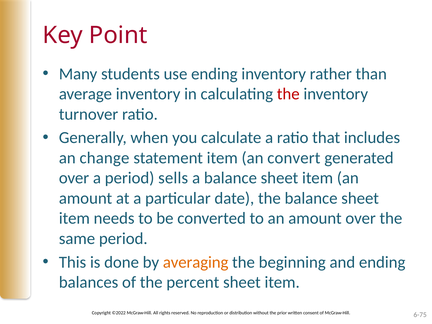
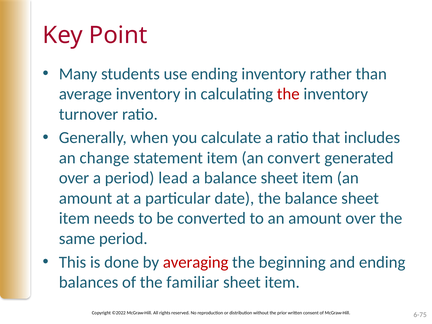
sells: sells -> lead
averaging colour: orange -> red
percent: percent -> familiar
